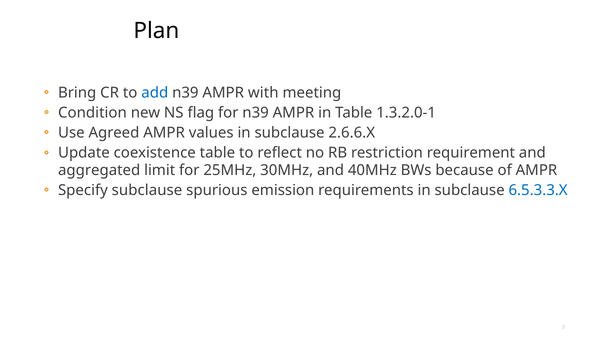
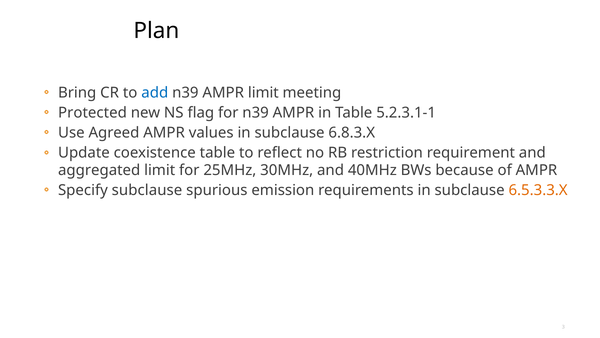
AMPR with: with -> limit
Condition: Condition -> Protected
1.3.2.0-1: 1.3.2.0-1 -> 5.2.3.1-1
2.6.6.X: 2.6.6.X -> 6.8.3.X
6.5.3.3.X colour: blue -> orange
